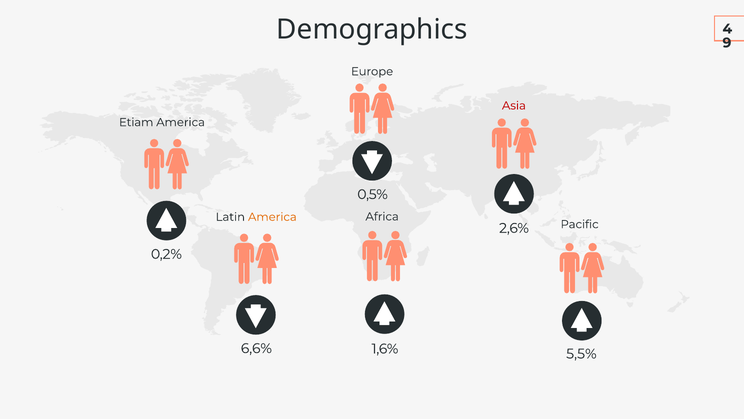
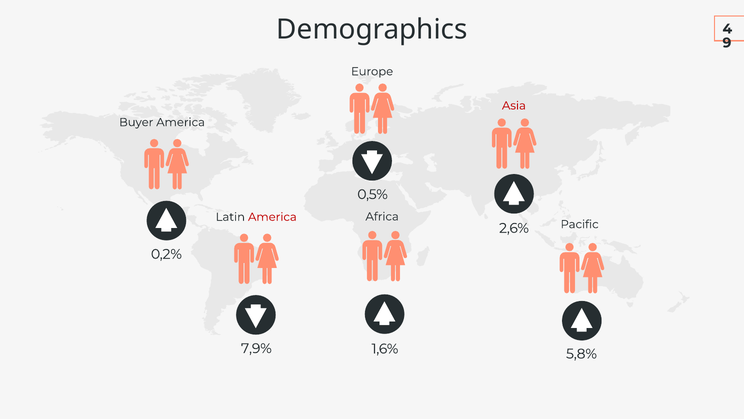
Etiam: Etiam -> Buyer
America at (272, 217) colour: orange -> red
6,6%: 6,6% -> 7,9%
5,5%: 5,5% -> 5,8%
